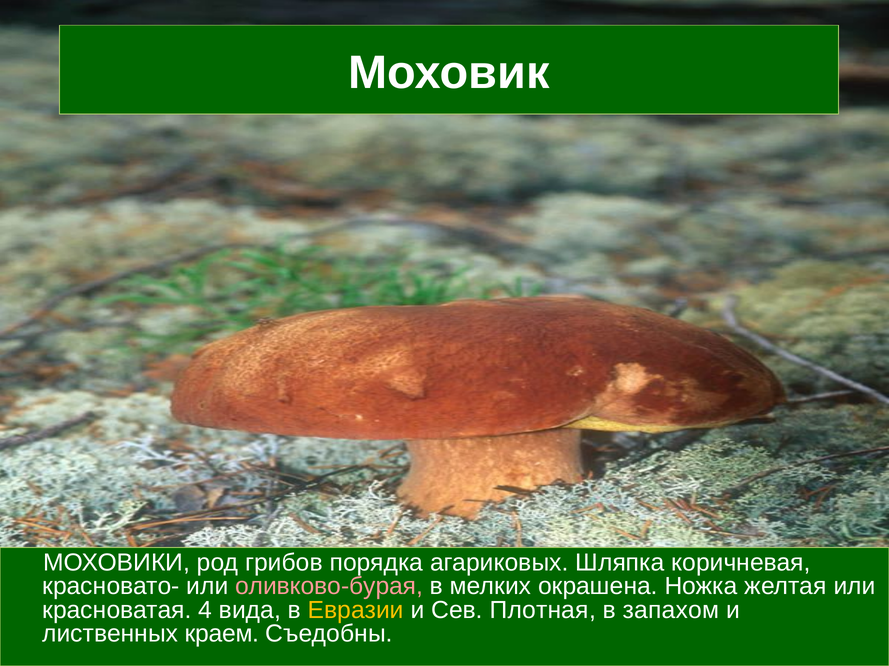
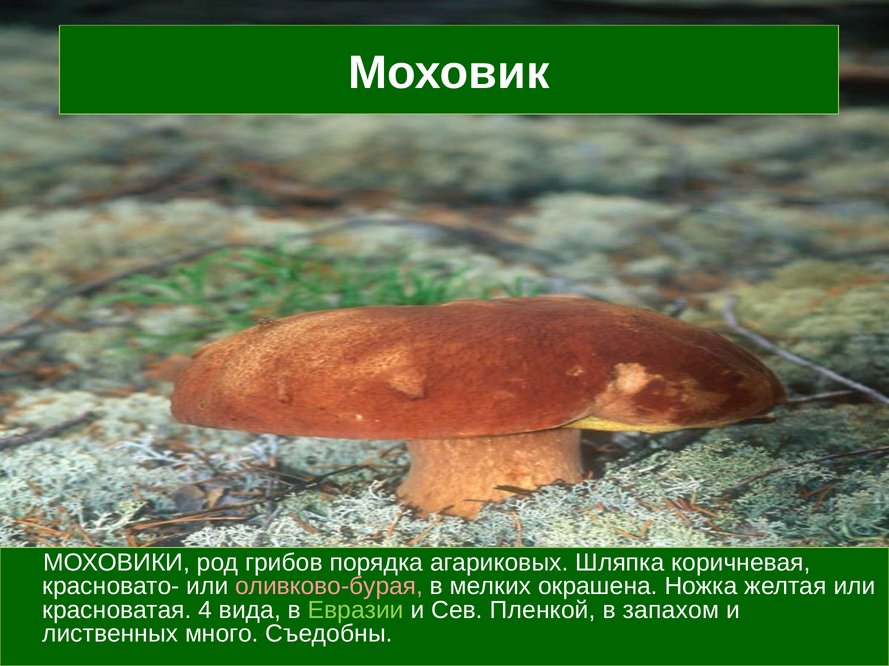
Евразии colour: yellow -> light green
Плотная: Плотная -> Пленкой
краем: краем -> много
